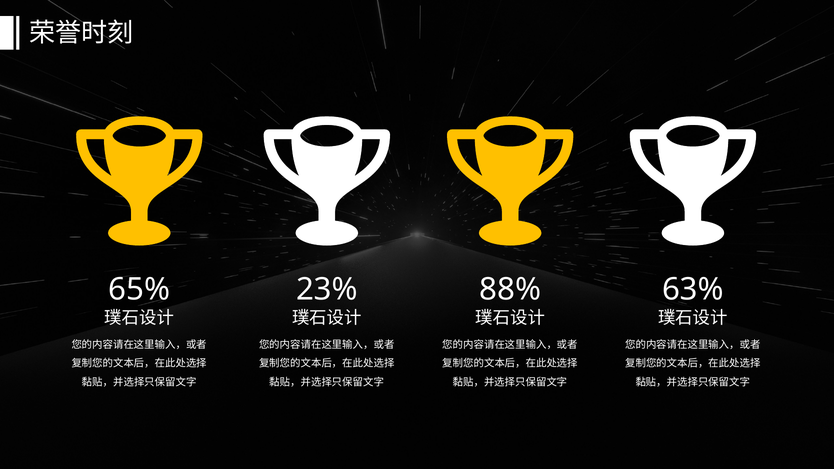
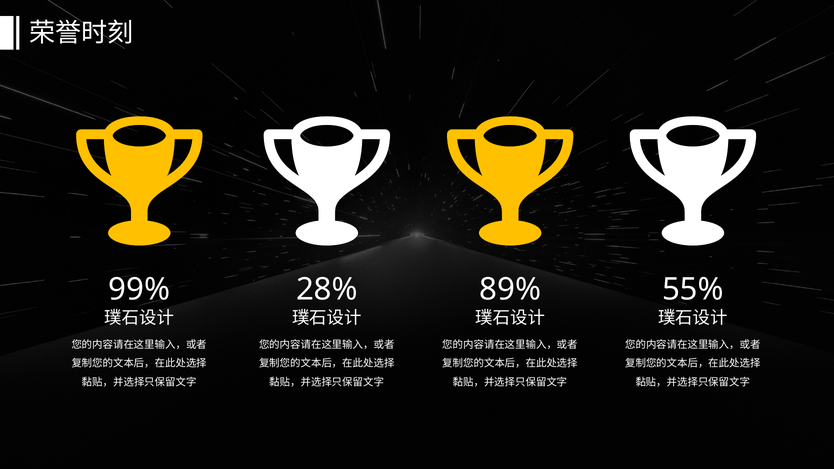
65%: 65% -> 99%
23%: 23% -> 28%
88%: 88% -> 89%
63%: 63% -> 55%
